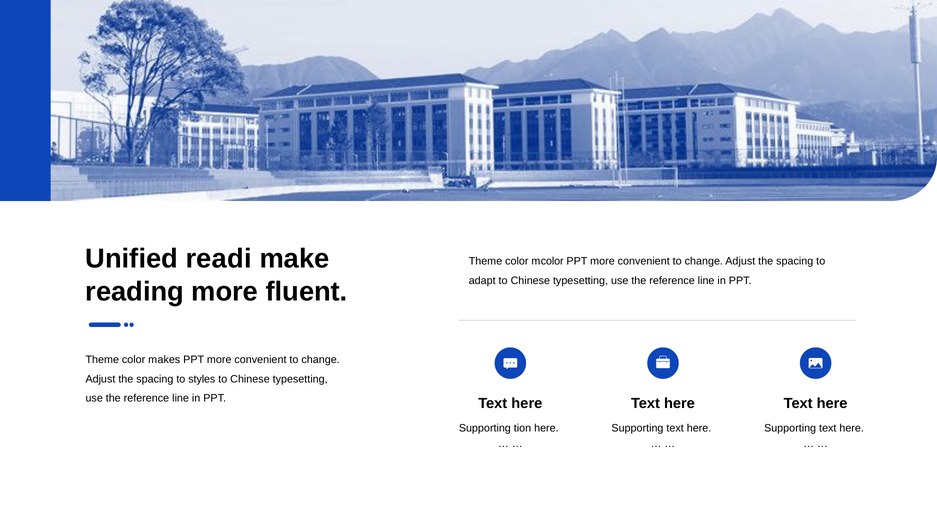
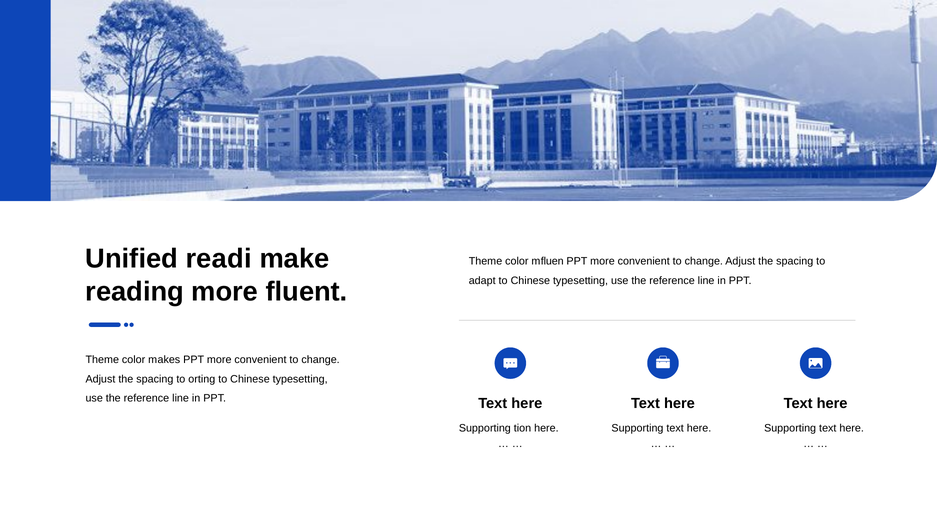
m color: color -> fluen
styles: styles -> orting
